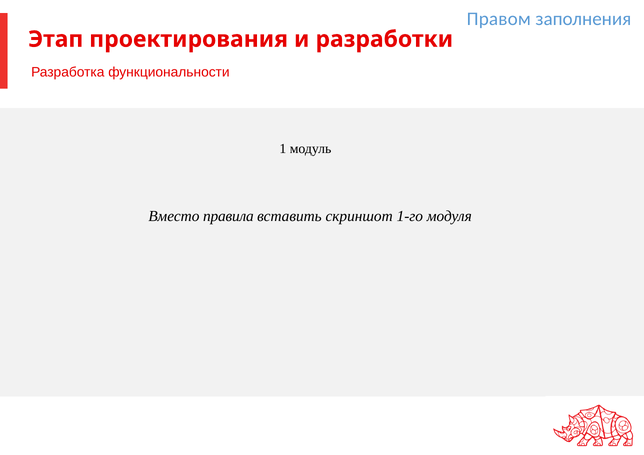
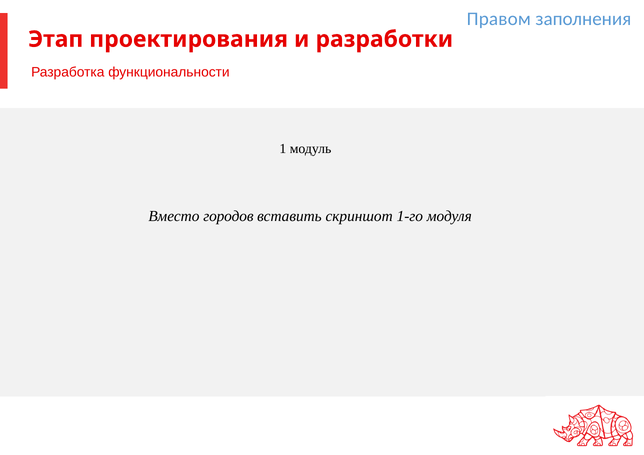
правила: правила -> городов
